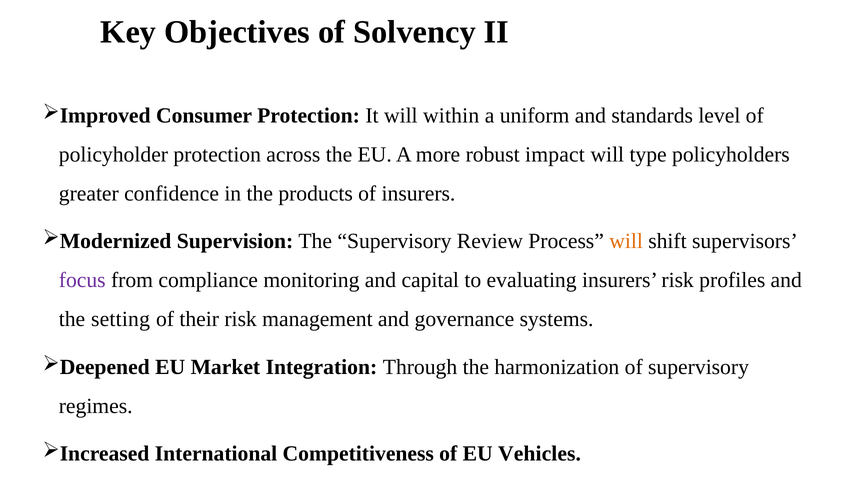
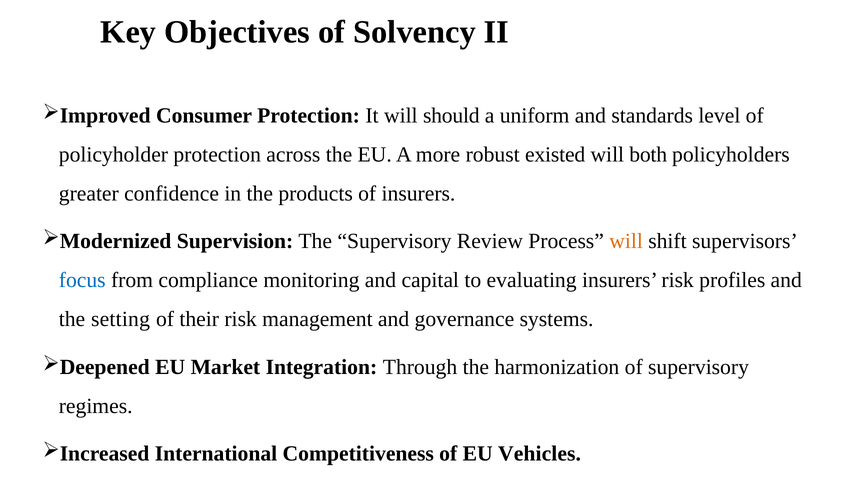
within: within -> should
impact: impact -> existed
type: type -> both
focus colour: purple -> blue
